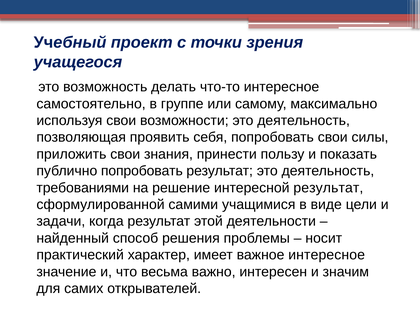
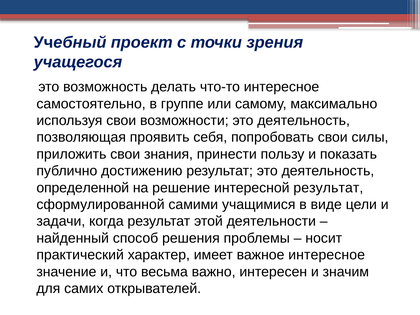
публично попробовать: попробовать -> достижению
требованиями: требованиями -> определенной
